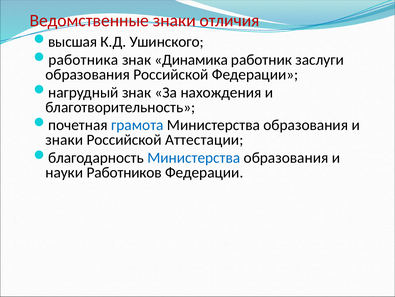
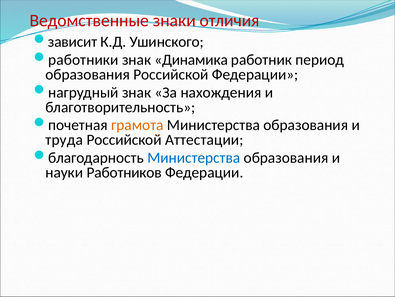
высшая: высшая -> зависит
работника: работника -> работники
заслуги: заслуги -> период
грамота colour: blue -> orange
знаки at (64, 140): знаки -> труда
